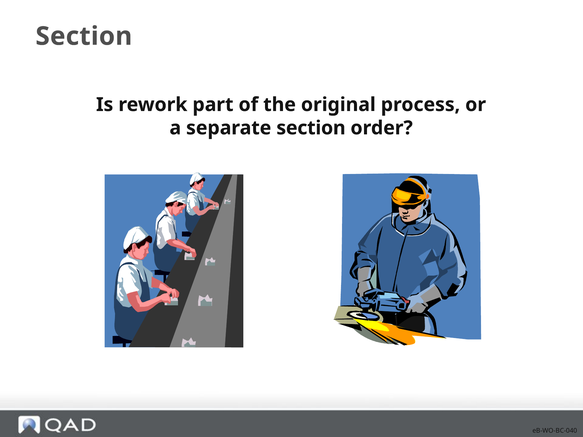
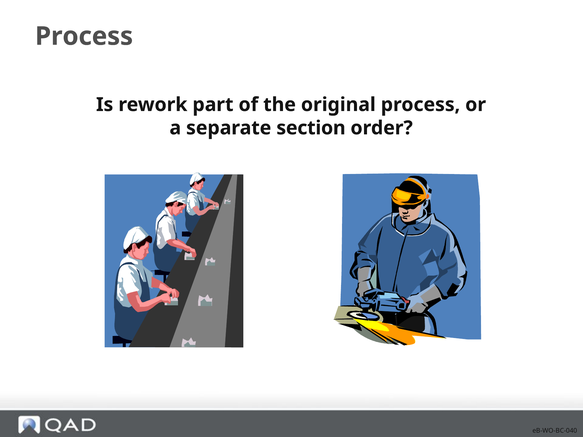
Section at (84, 36): Section -> Process
